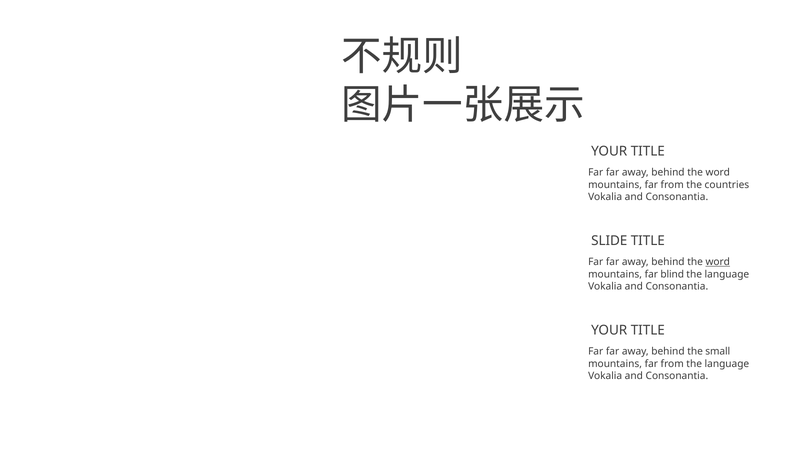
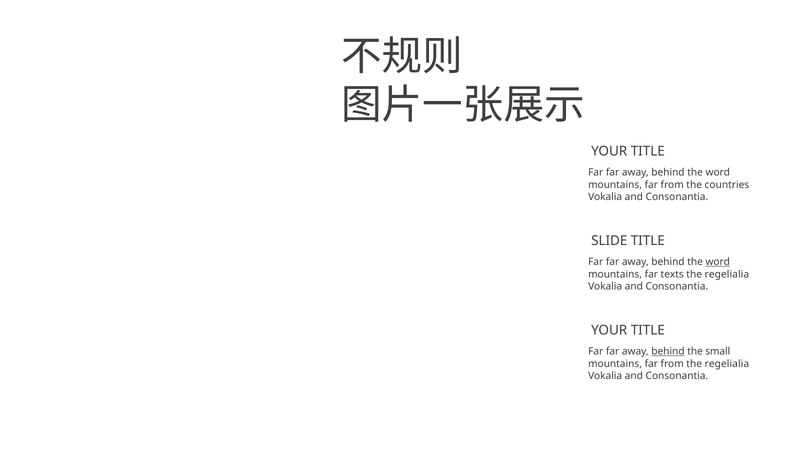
blind: blind -> texts
language at (727, 274): language -> regelialia
behind at (668, 351) underline: none -> present
from the language: language -> regelialia
